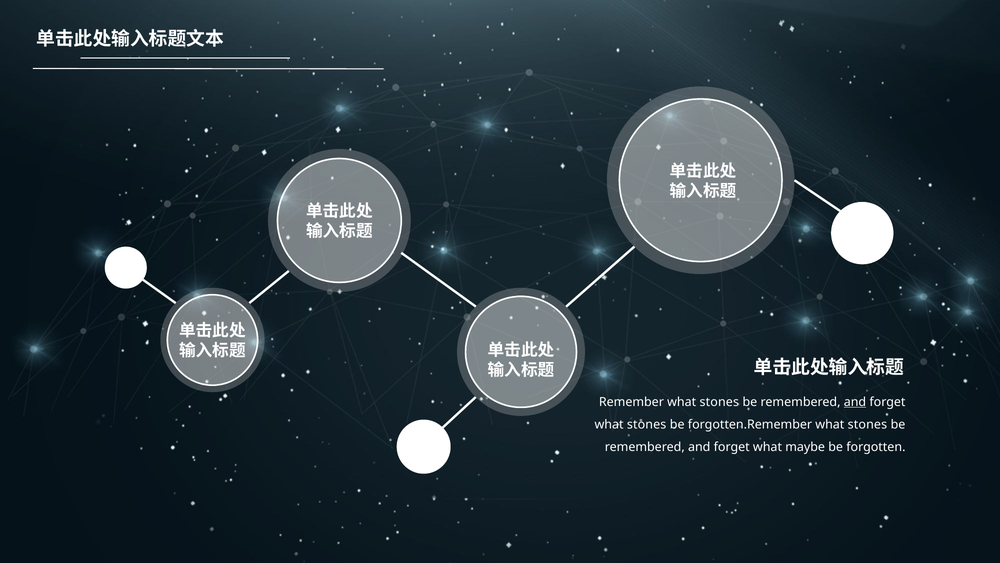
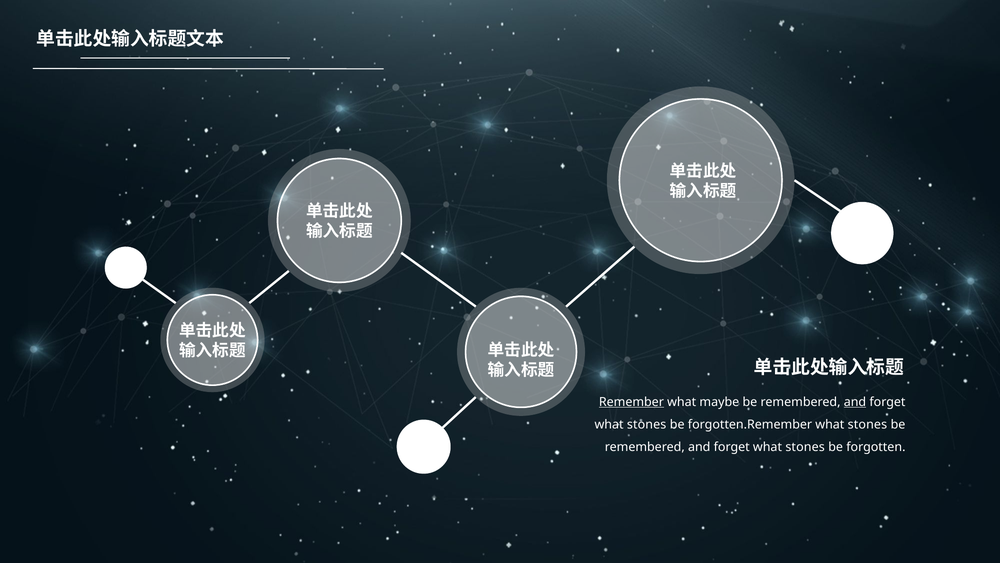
Remember underline: none -> present
stones at (719, 402): stones -> maybe
maybe at (805, 447): maybe -> stones
